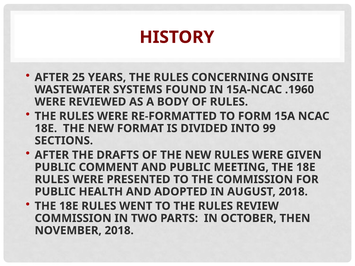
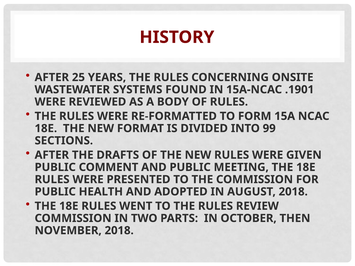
.1960: .1960 -> .1901
